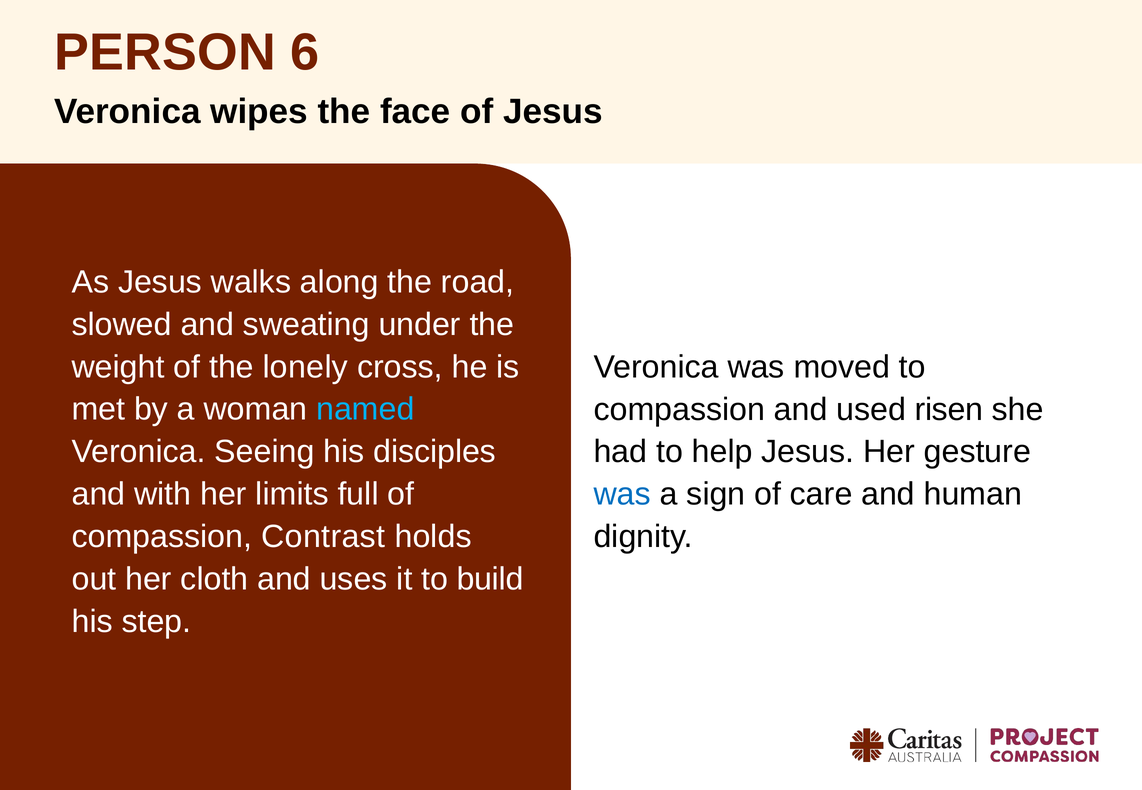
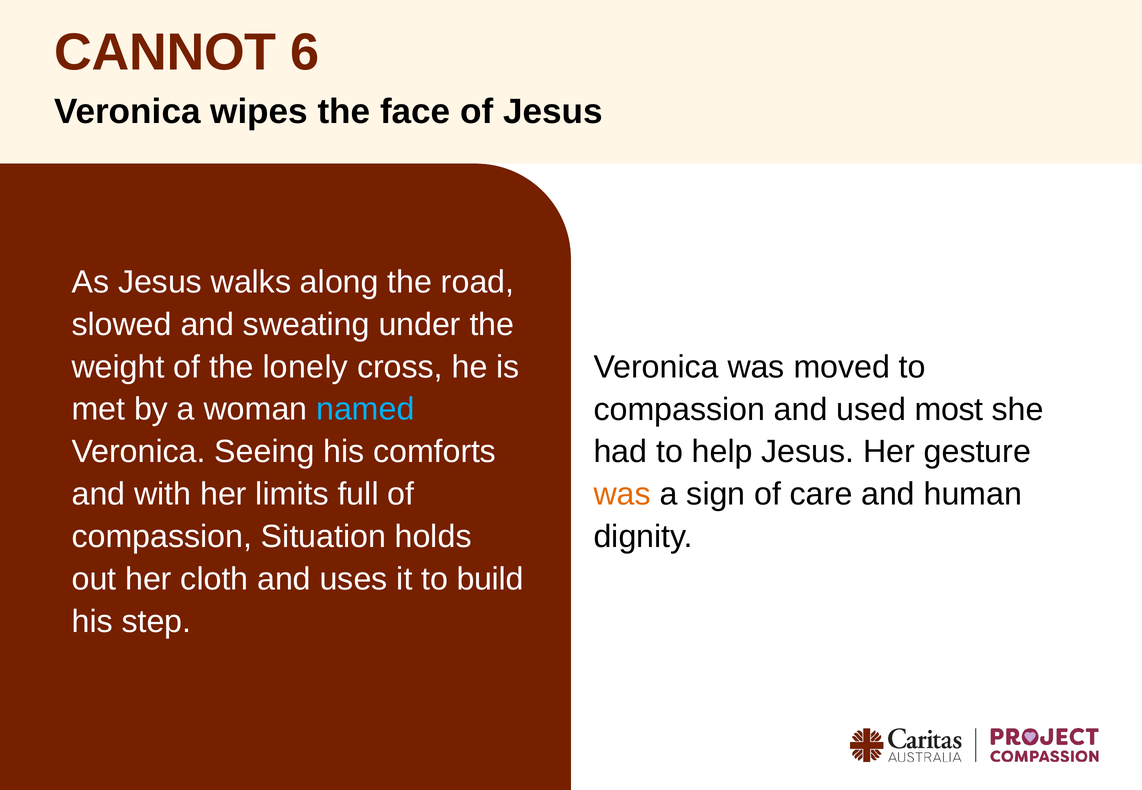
PERSON: PERSON -> CANNOT
risen: risen -> most
disciples: disciples -> comforts
was at (622, 495) colour: blue -> orange
Contrast: Contrast -> Situation
